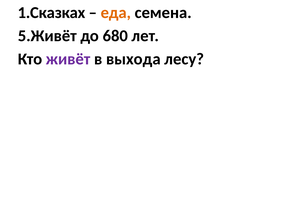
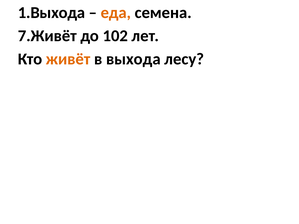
1.Сказках: 1.Сказках -> 1.Выхода
5.Живёт: 5.Живёт -> 7.Живёт
680: 680 -> 102
живёт colour: purple -> orange
